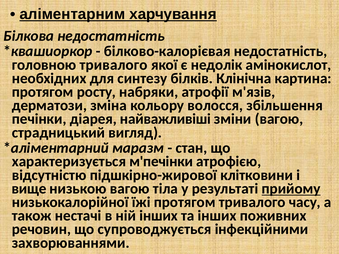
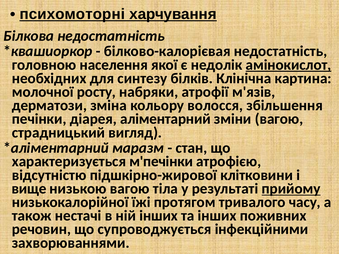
аліментарним: аліментарним -> психомоторні
головною тривалого: тривалого -> населення
амінокислот underline: none -> present
протягом at (43, 92): протягом -> молочної
найважливіші: найважливіші -> аліментарний
